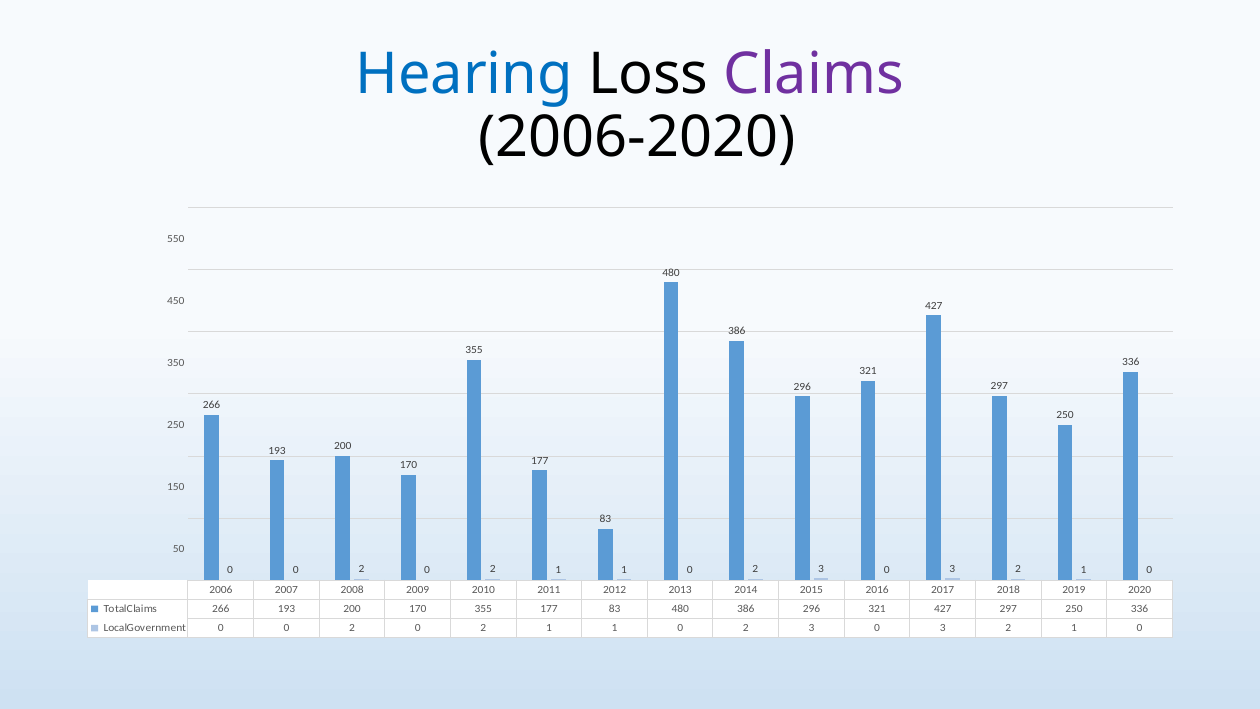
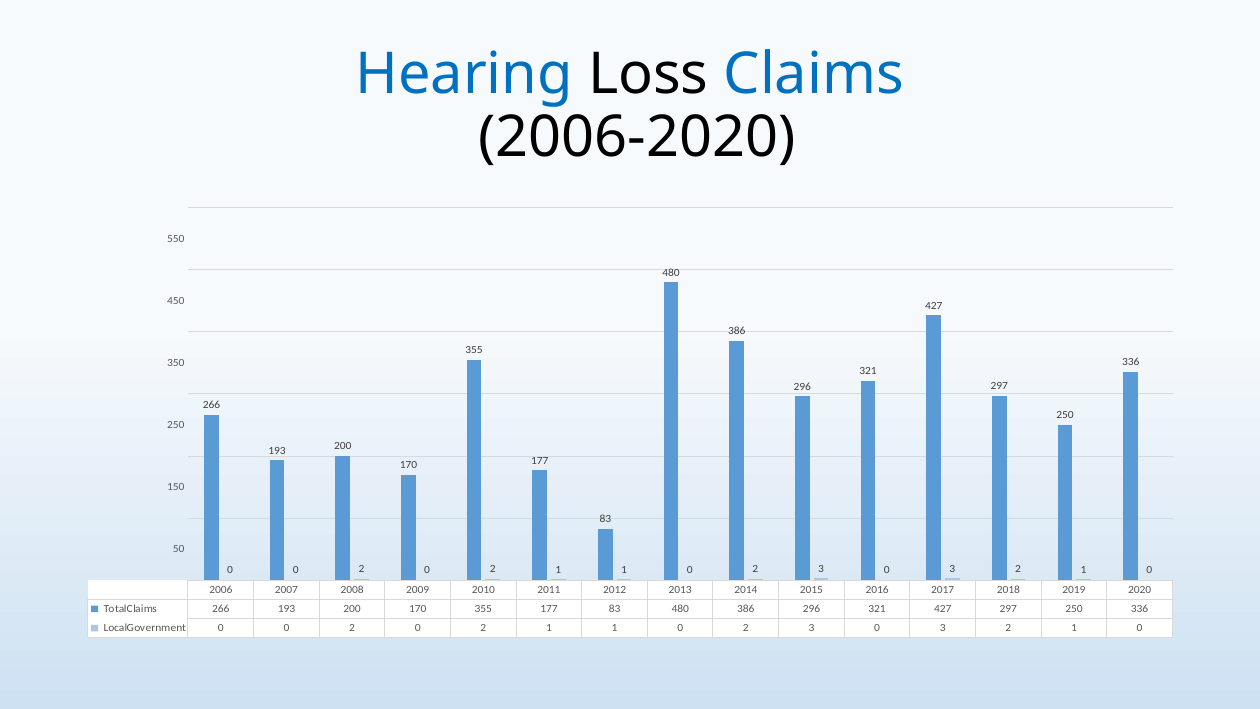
Claims colour: purple -> blue
